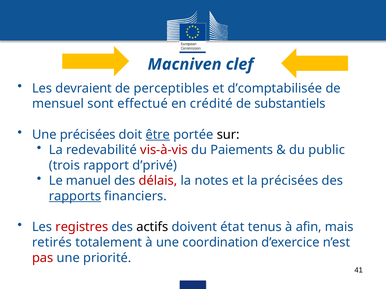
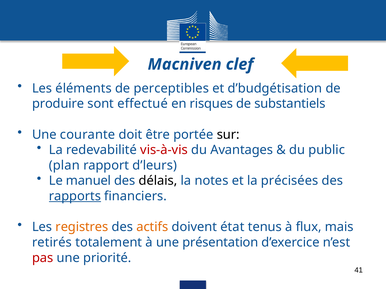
devraient: devraient -> éléments
d’comptabilisée: d’comptabilisée -> d’budgétisation
mensuel: mensuel -> produire
crédité: crédité -> risques
Une précisées: précisées -> courante
être underline: present -> none
Paiements: Paiements -> Avantages
trois: trois -> plan
d’privé: d’privé -> d’leurs
délais colour: red -> black
registres colour: red -> orange
actifs colour: black -> orange
afin: afin -> flux
coordination: coordination -> présentation
